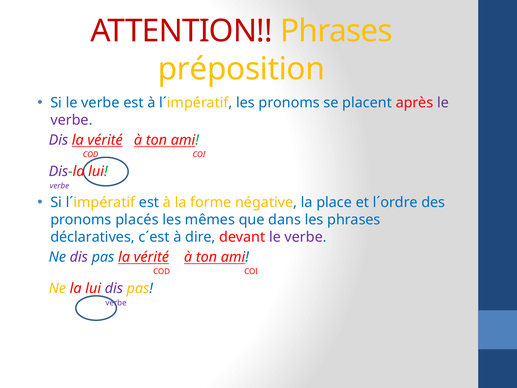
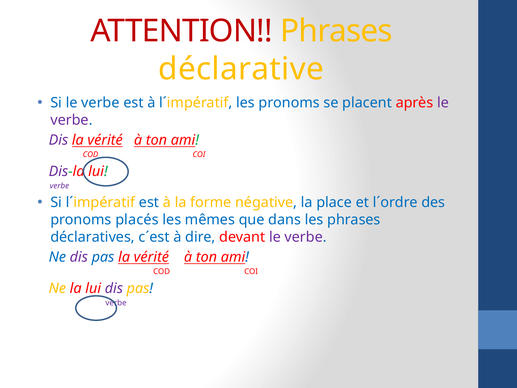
préposition: préposition -> déclarative
